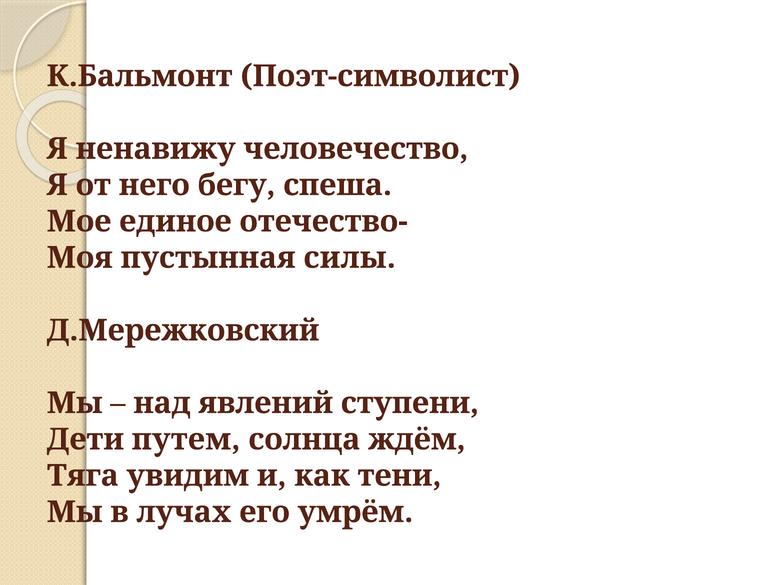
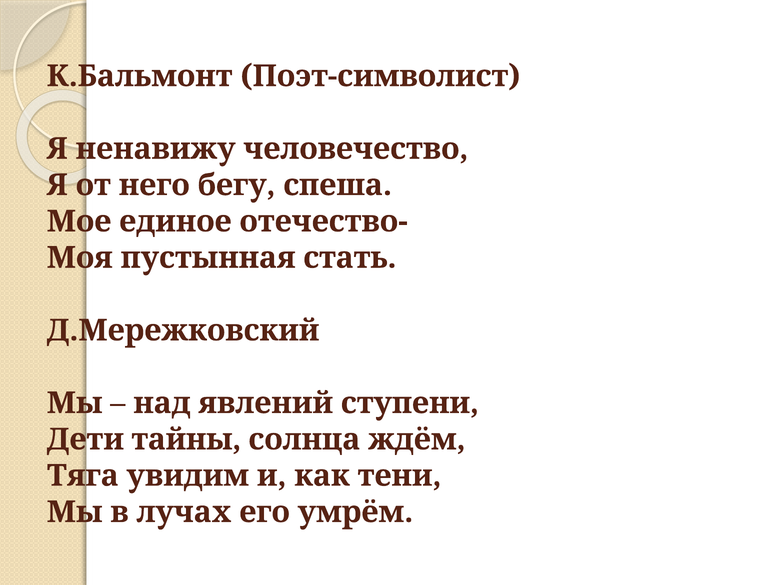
силы: силы -> стать
путем: путем -> тайны
